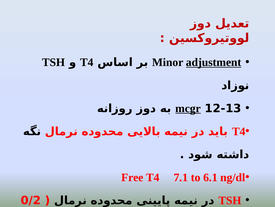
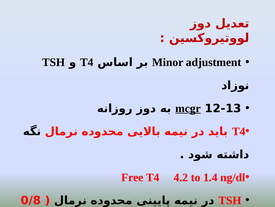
adjustment underline: present -> none
7.1: 7.1 -> 4.2
6.1: 6.1 -> 1.4
0/2: 0/2 -> 0/8
